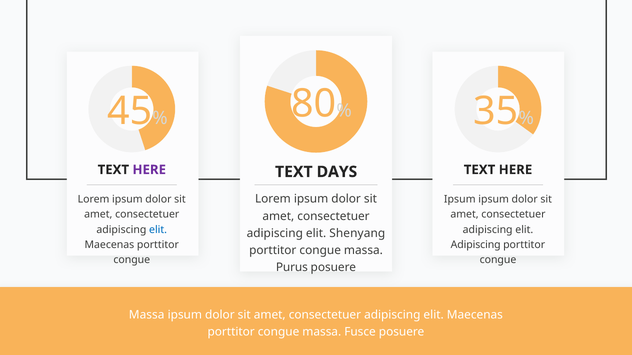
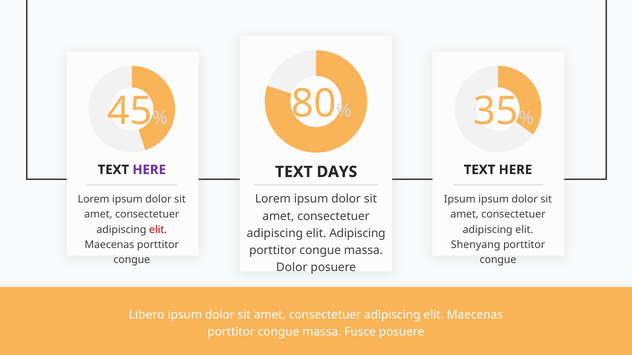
elit at (158, 230) colour: blue -> red
elit Shenyang: Shenyang -> Adipiscing
Adipiscing at (476, 245): Adipiscing -> Shenyang
Purus at (292, 268): Purus -> Dolor
Massa at (147, 315): Massa -> Libero
